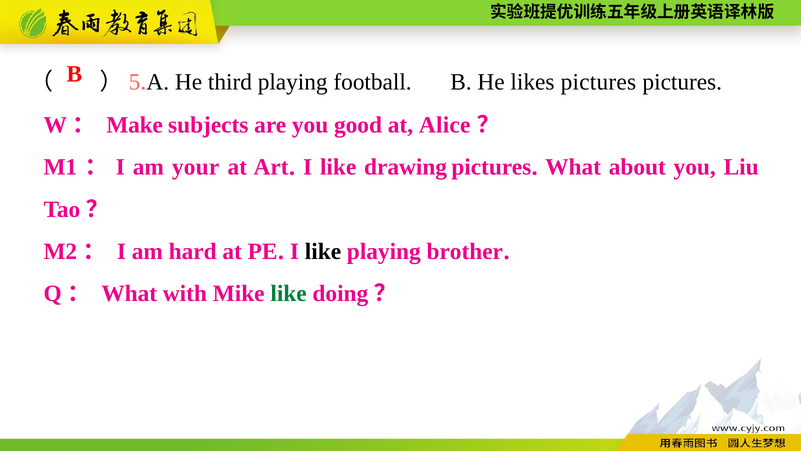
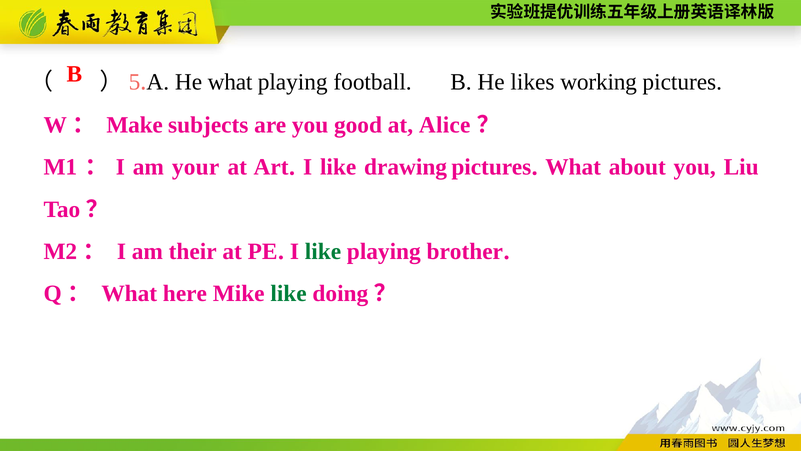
He third: third -> what
likes pictures: pictures -> working
hard: hard -> their
like at (323, 251) colour: black -> green
with: with -> here
